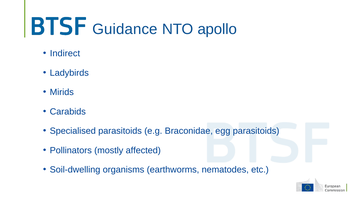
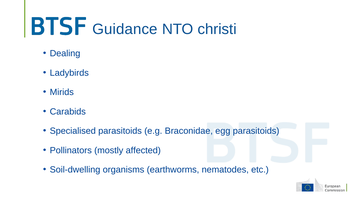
apollo: apollo -> christi
Indirect: Indirect -> Dealing
